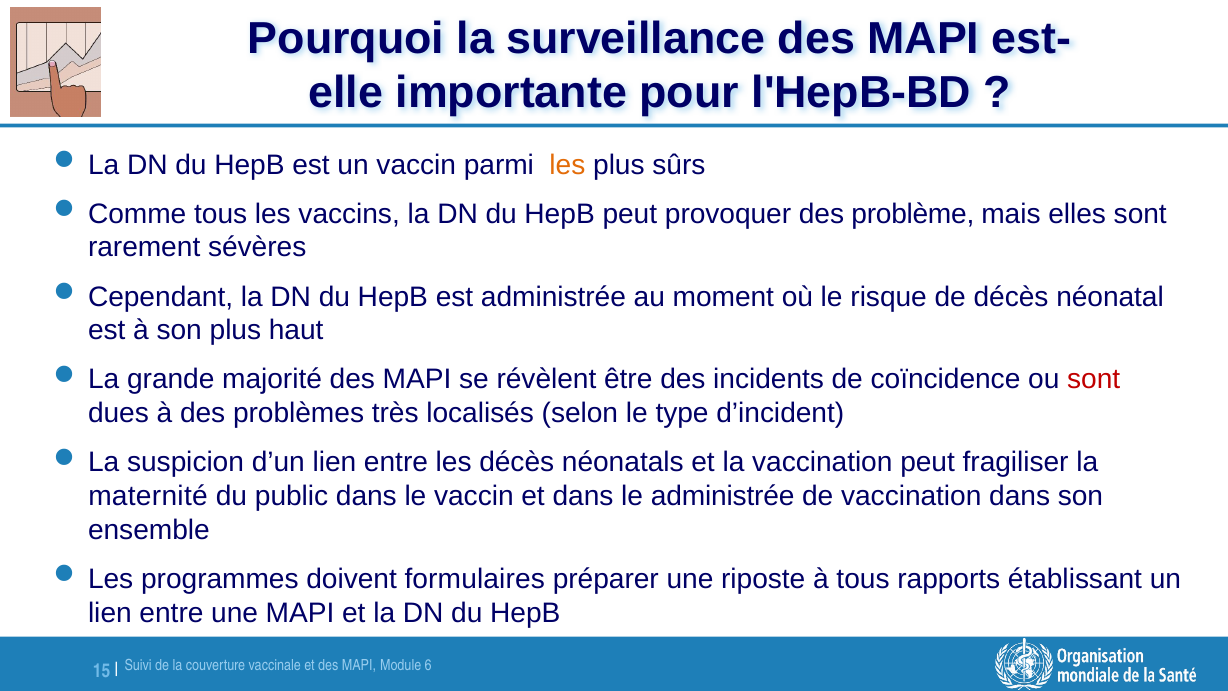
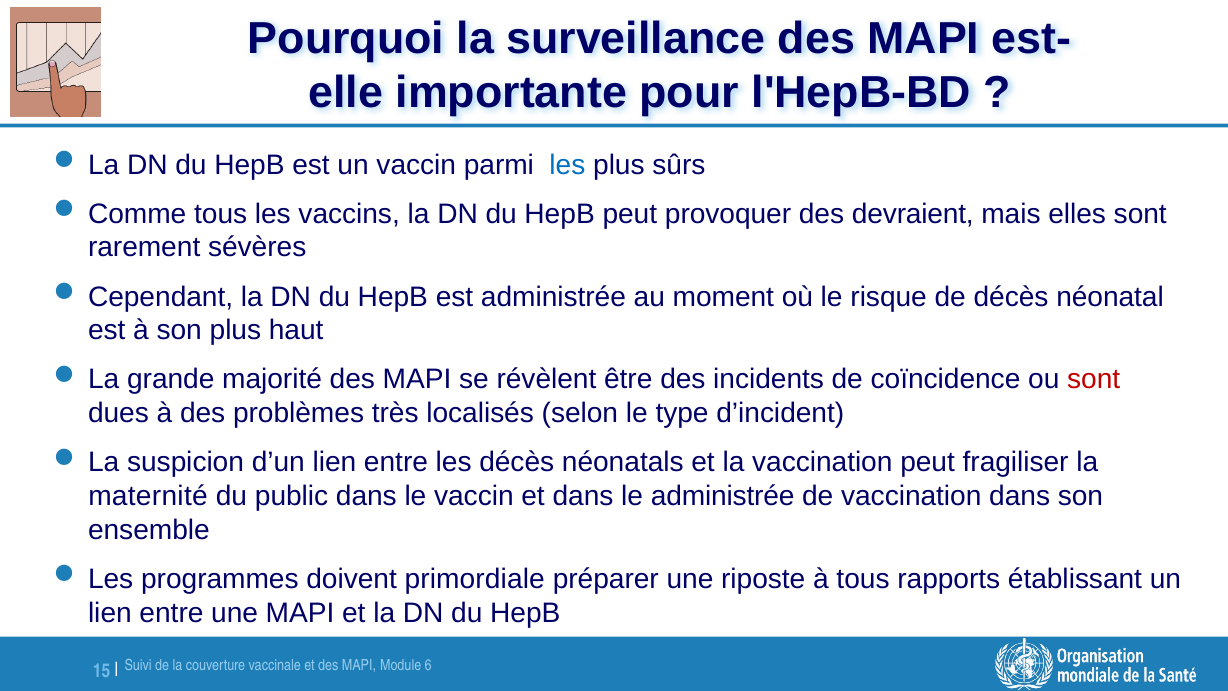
les at (567, 165) colour: orange -> blue
problème: problème -> devraient
formulaires: formulaires -> primordiale
